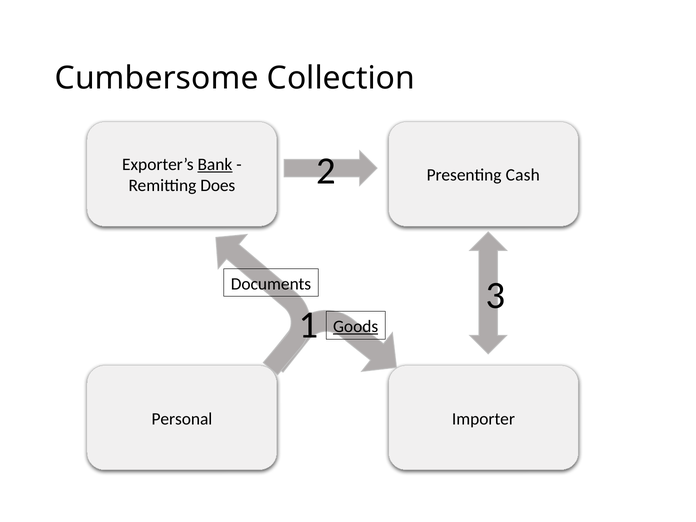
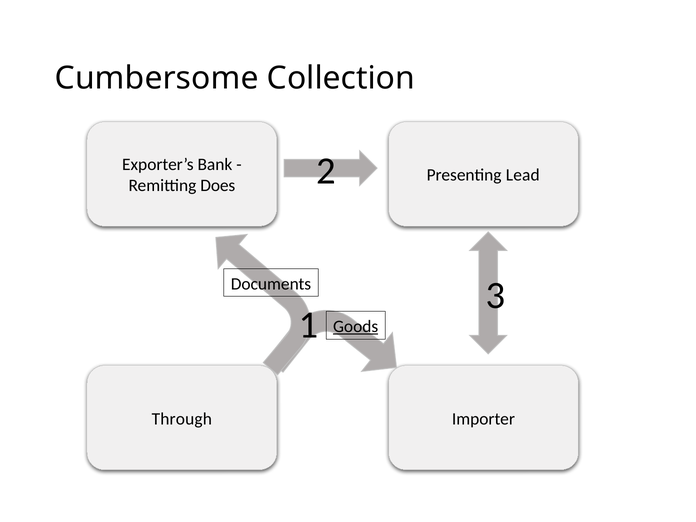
Bank underline: present -> none
Cash: Cash -> Lead
Personal: Personal -> Through
